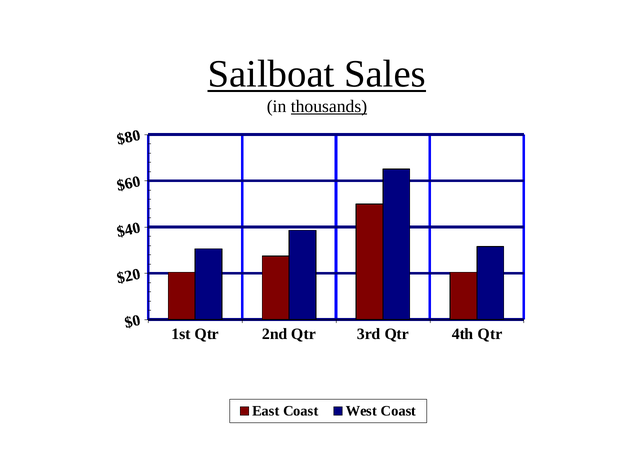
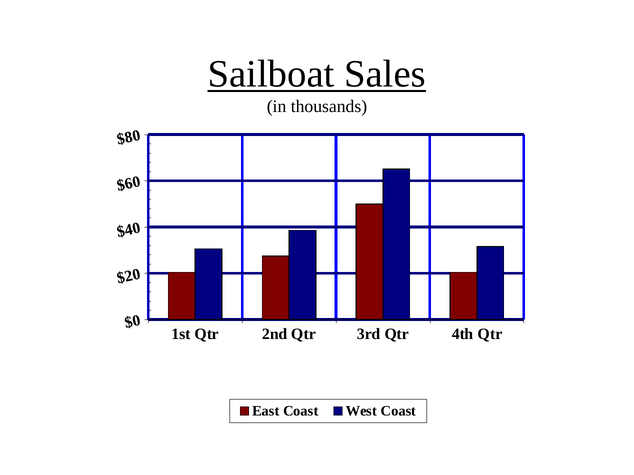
thousands underline: present -> none
